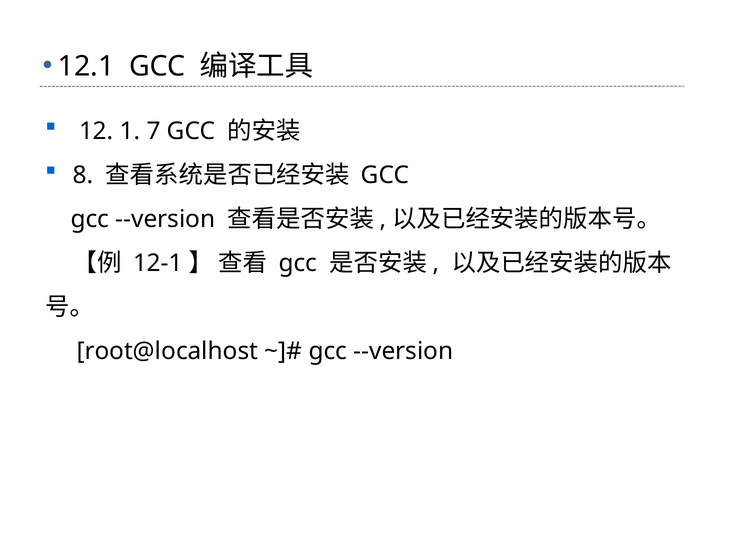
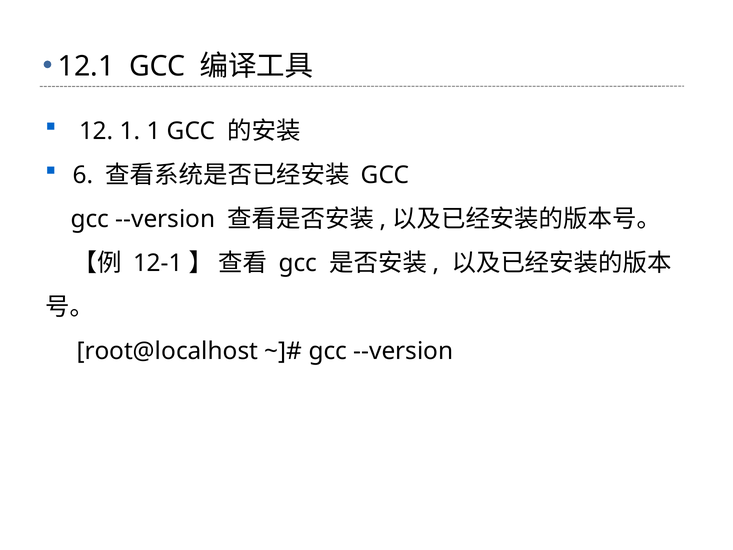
1 7: 7 -> 1
8: 8 -> 6
